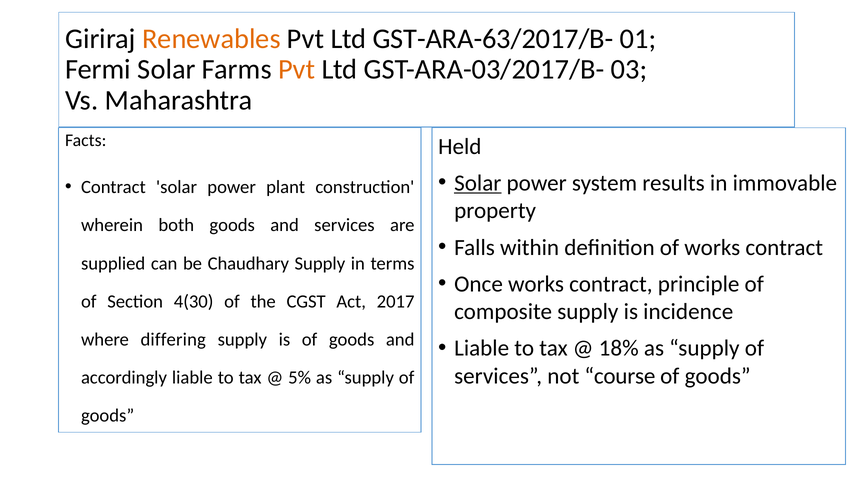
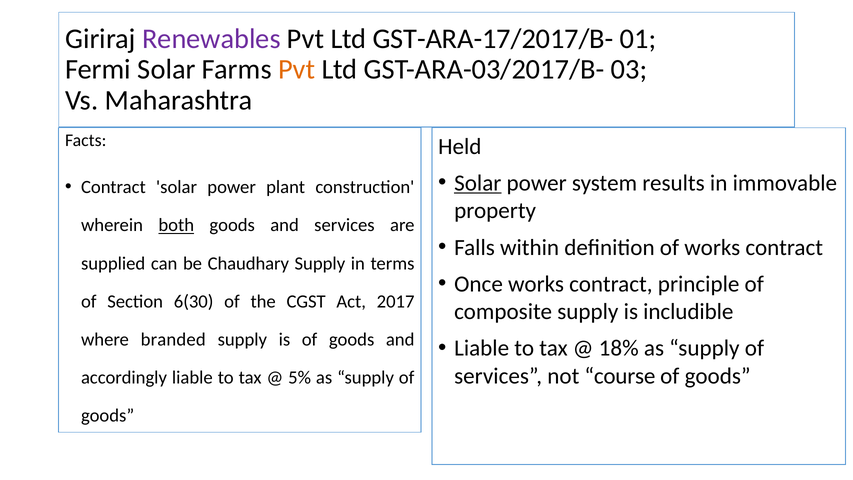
Renewables colour: orange -> purple
GST-ARA-63/2017/B-: GST-ARA-63/2017/B- -> GST-ARA-17/2017/B-
both underline: none -> present
4(30: 4(30 -> 6(30
incidence: incidence -> includible
differing: differing -> branded
